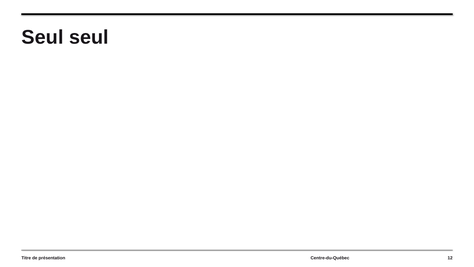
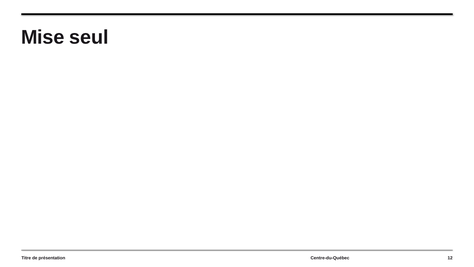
Seul at (43, 37): Seul -> Mise
